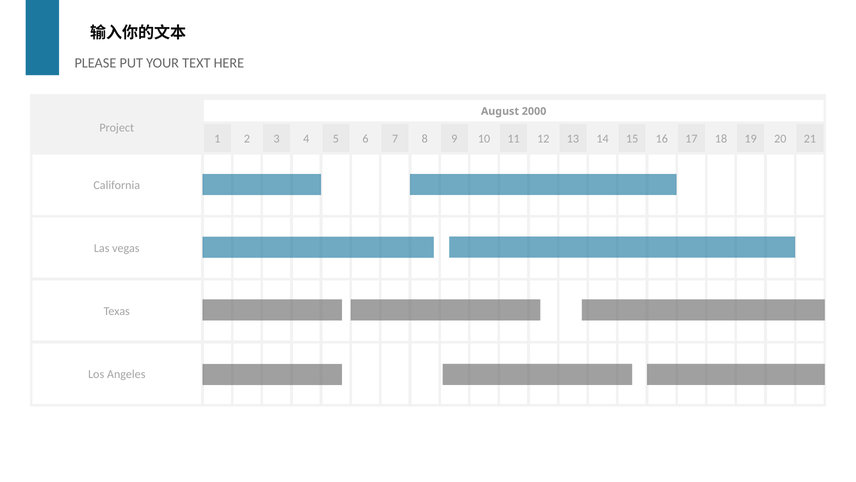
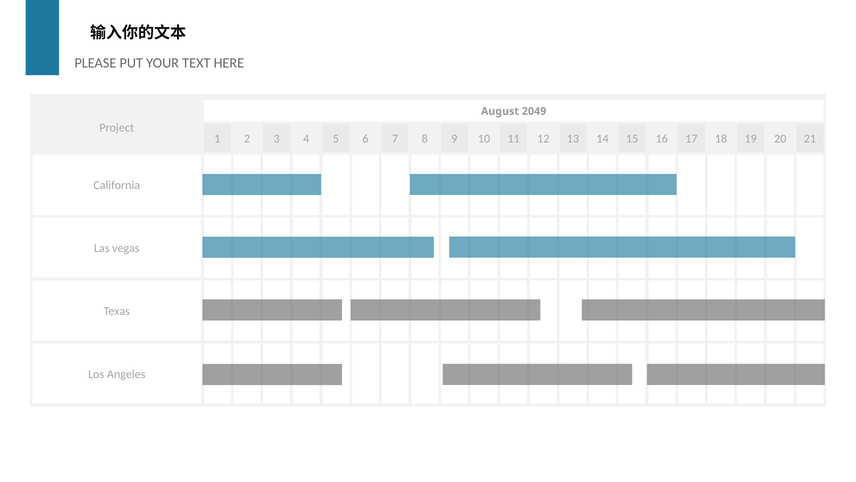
2000: 2000 -> 2049
